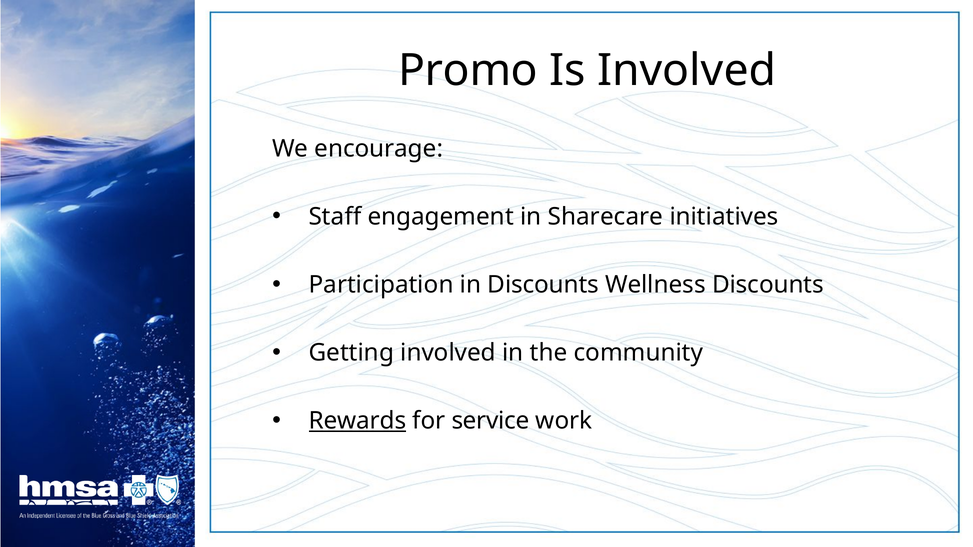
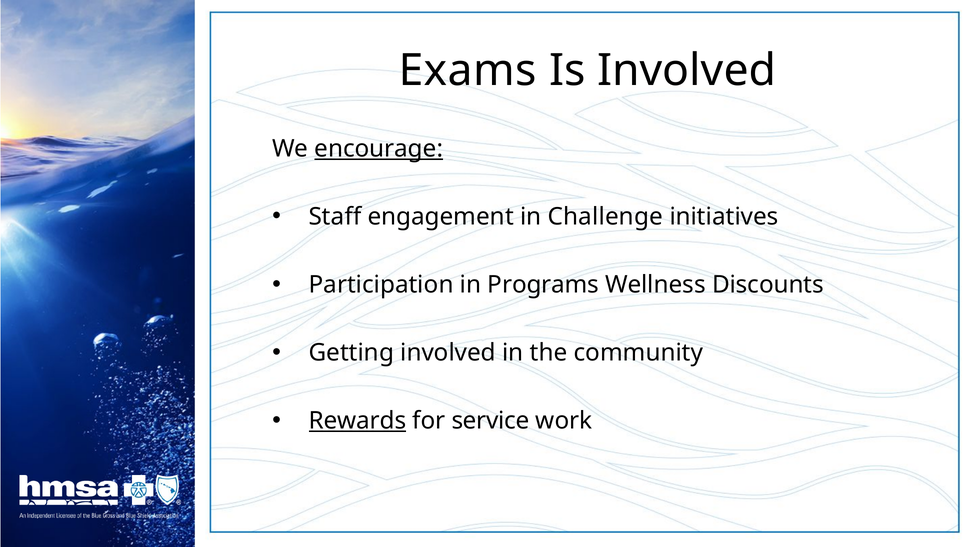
Promo: Promo -> Exams
encourage underline: none -> present
Sharecare: Sharecare -> Challenge
in Discounts: Discounts -> Programs
